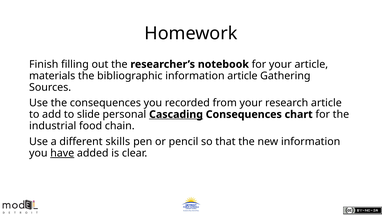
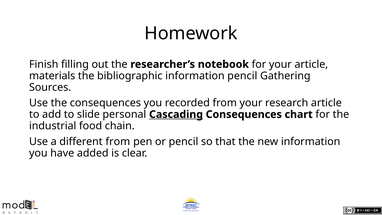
information article: article -> pencil
different skills: skills -> from
have underline: present -> none
